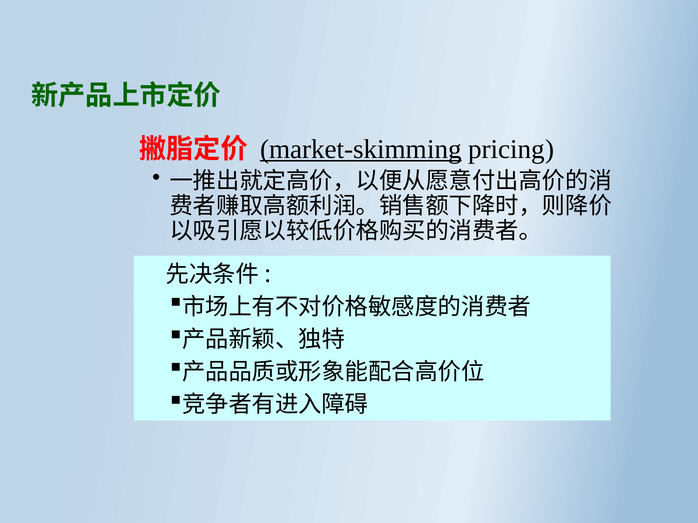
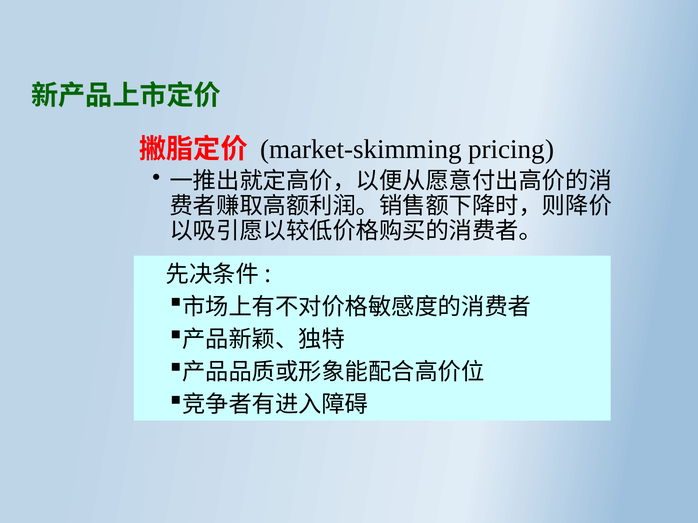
market-skimming underline: present -> none
